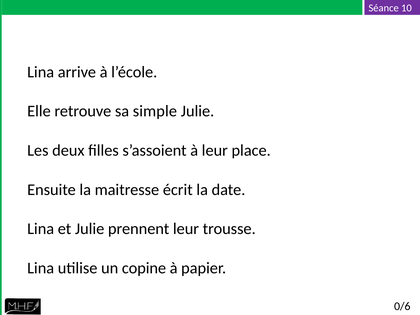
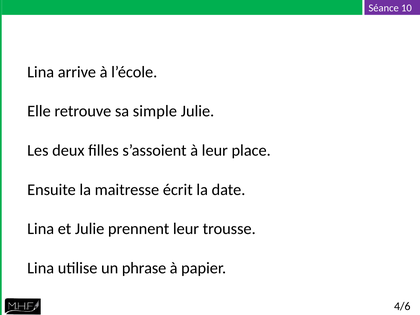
copine: copine -> phrase
0/6: 0/6 -> 4/6
